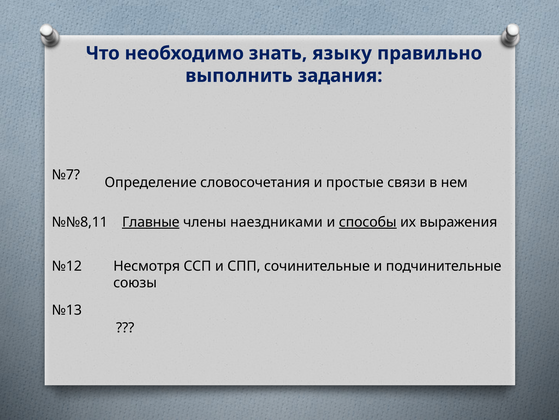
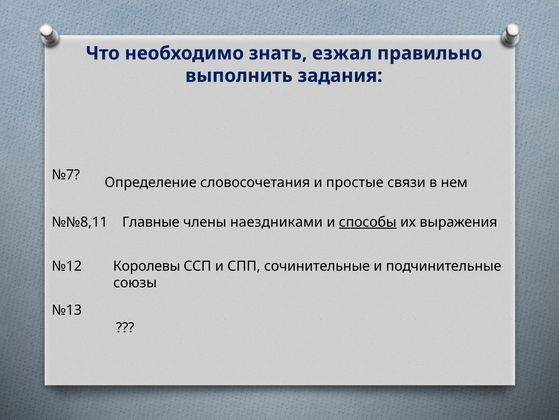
языку: языку -> езжал
Главные underline: present -> none
Несмотря: Несмотря -> Королевы
